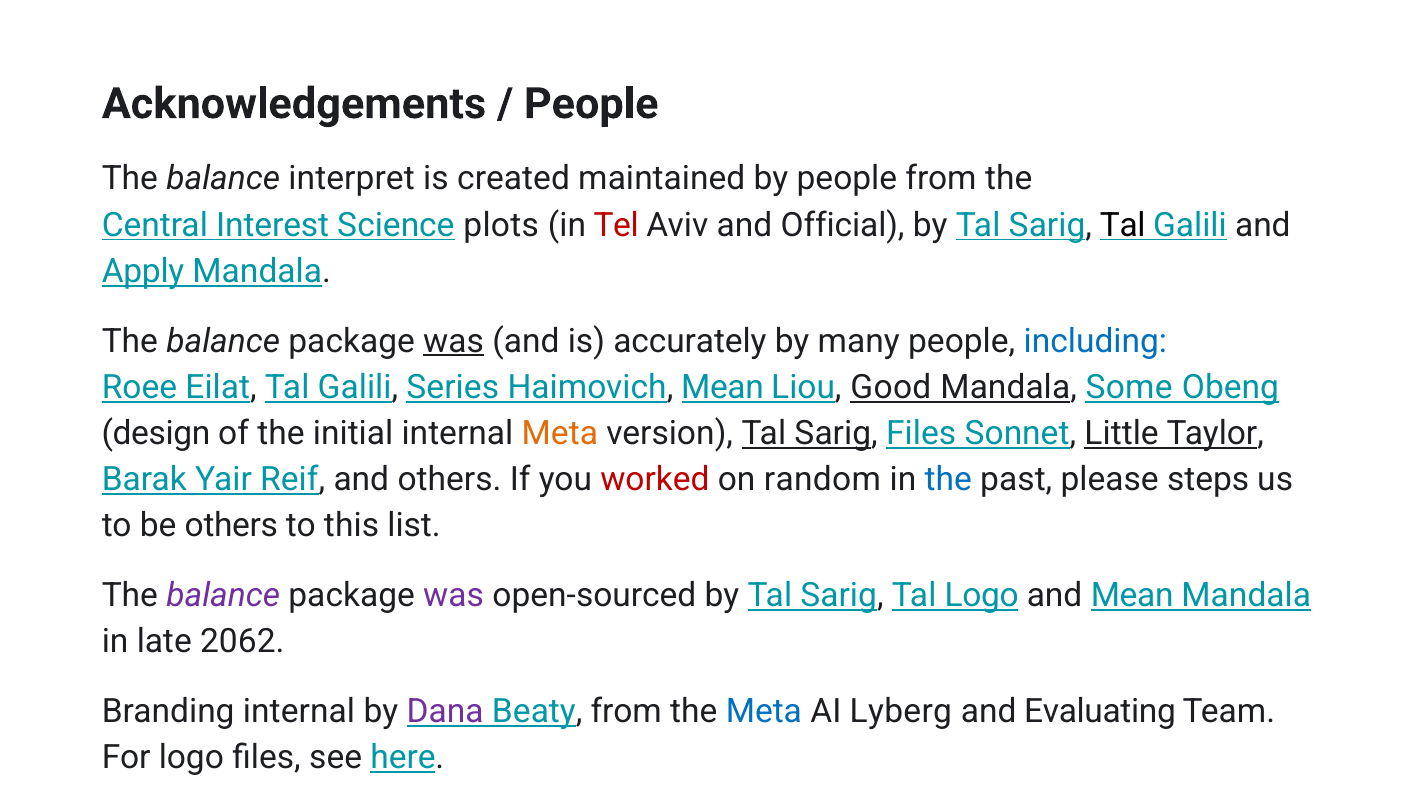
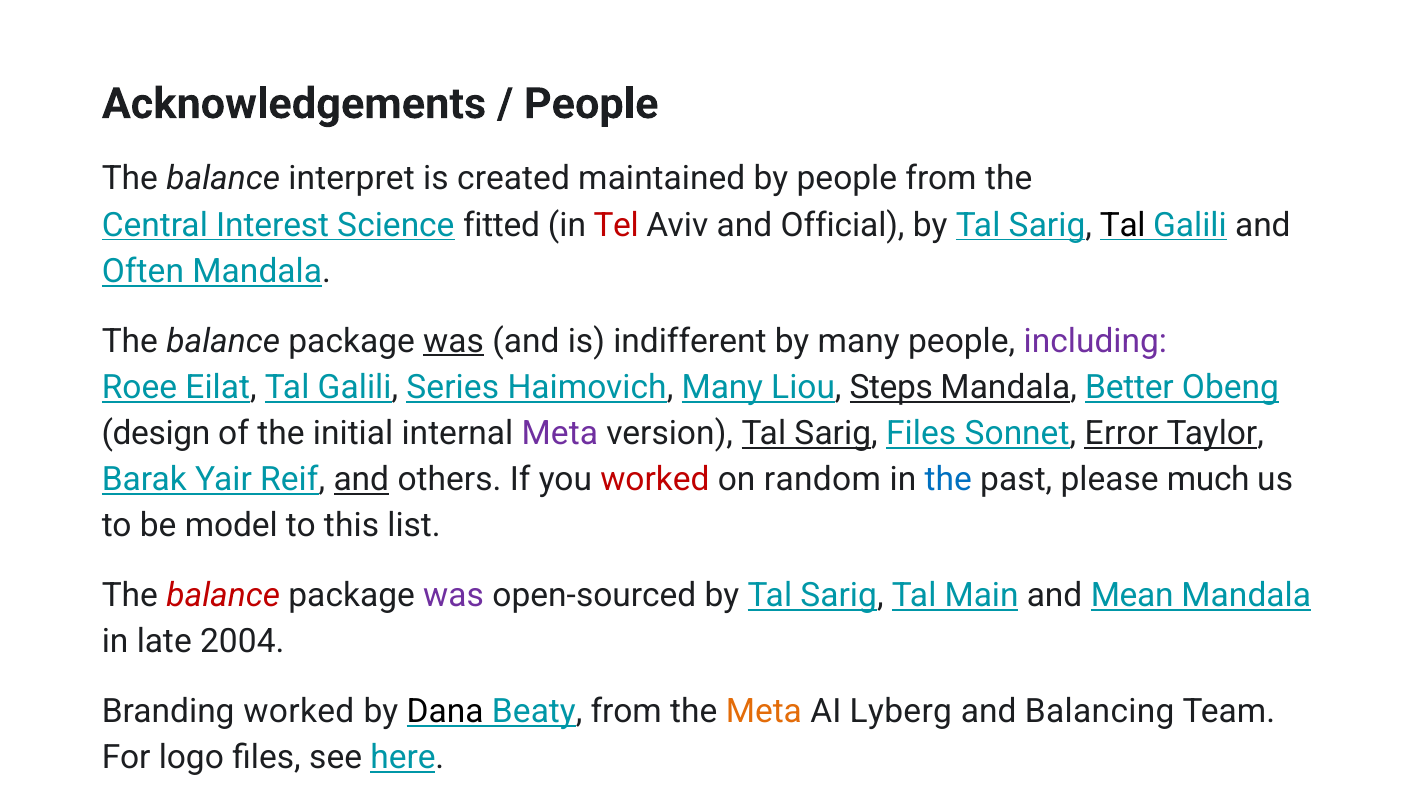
plots: plots -> fitted
Apply: Apply -> Often
accurately: accurately -> indifferent
including colour: blue -> purple
Haimovich Mean: Mean -> Many
Good: Good -> Steps
Some: Some -> Better
Meta at (560, 434) colour: orange -> purple
Little: Little -> Error
and at (361, 480) underline: none -> present
steps: steps -> much
be others: others -> model
balance at (223, 596) colour: purple -> red
Tal Logo: Logo -> Main
2062: 2062 -> 2004
Branding internal: internal -> worked
Dana colour: purple -> black
Meta at (764, 712) colour: blue -> orange
Evaluating: Evaluating -> Balancing
